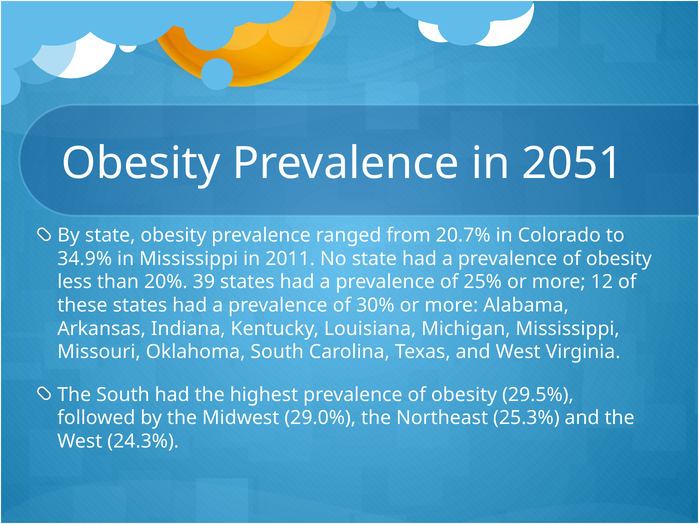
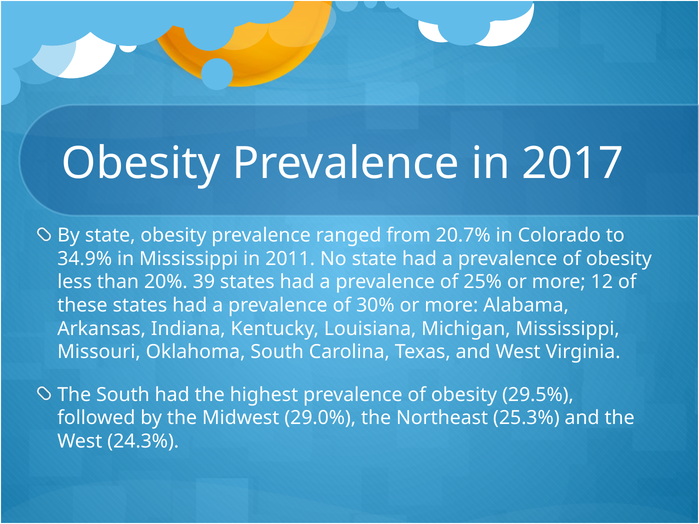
2051: 2051 -> 2017
